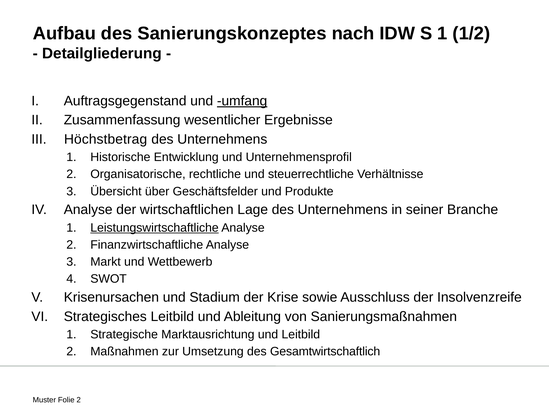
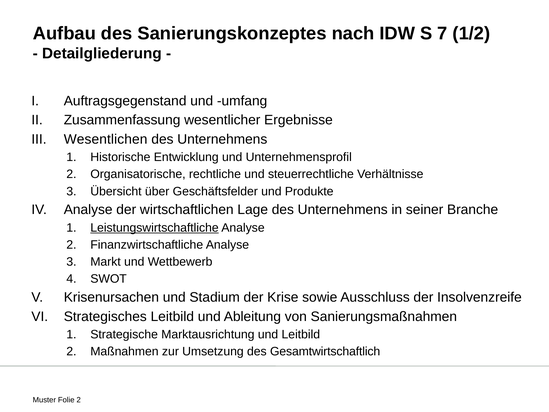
S 1: 1 -> 7
umfang underline: present -> none
Höchstbetrag: Höchstbetrag -> Wesentlichen
